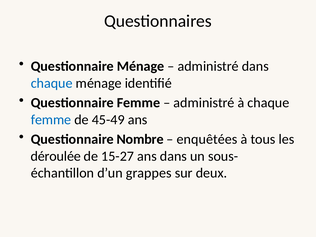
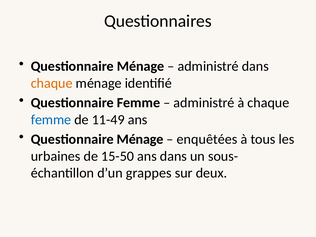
chaque at (52, 83) colour: blue -> orange
45-49: 45-49 -> 11-49
Nombre at (140, 139): Nombre -> Ménage
déroulée: déroulée -> urbaines
15-27: 15-27 -> 15-50
